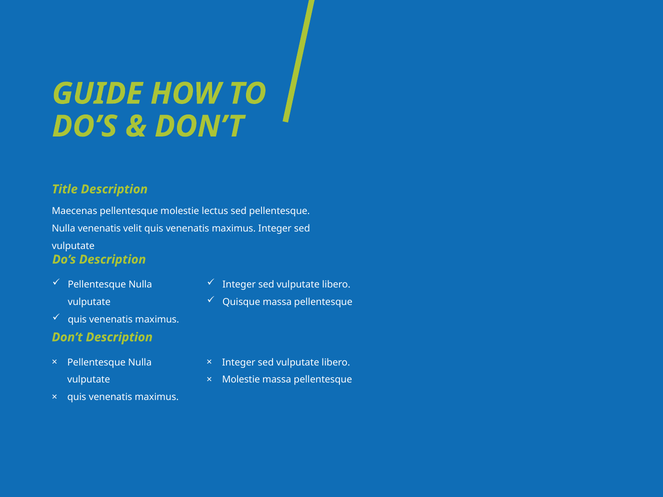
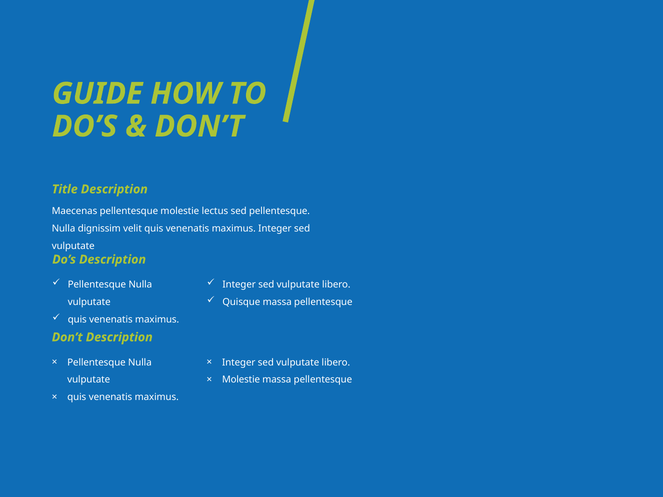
Nulla venenatis: venenatis -> dignissim
